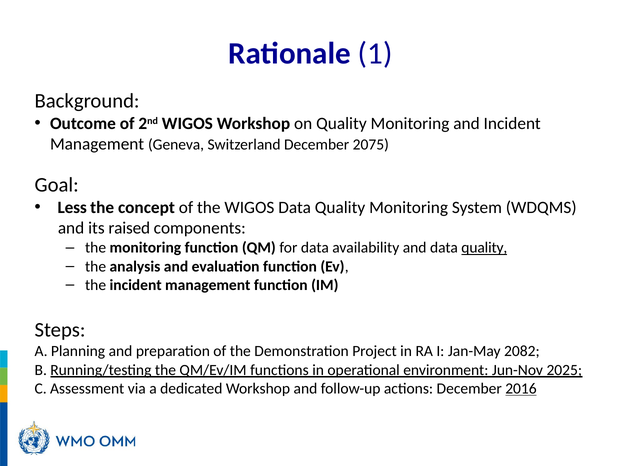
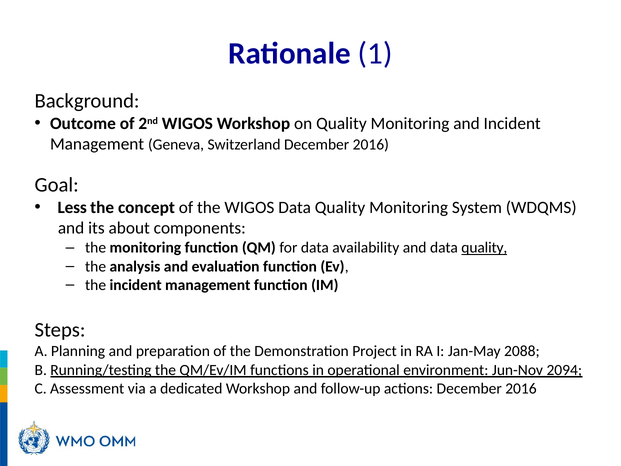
Switzerland December 2075: 2075 -> 2016
raised: raised -> about
2082: 2082 -> 2088
2025: 2025 -> 2094
2016 at (521, 388) underline: present -> none
